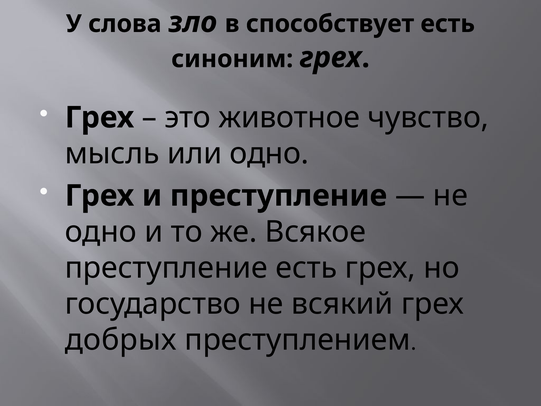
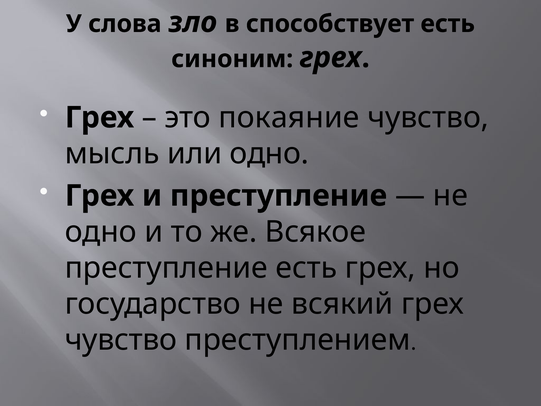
животное: животное -> покаяние
добрых at (121, 340): добрых -> чувство
